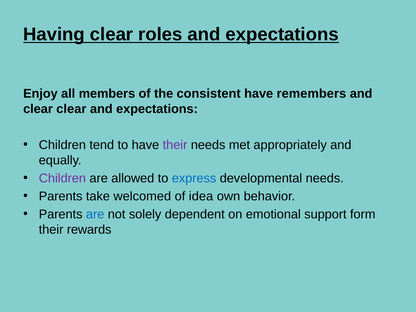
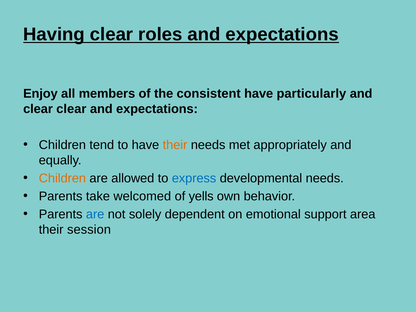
remembers: remembers -> particularly
their at (175, 145) colour: purple -> orange
Children at (62, 178) colour: purple -> orange
idea: idea -> yells
form: form -> area
rewards: rewards -> session
